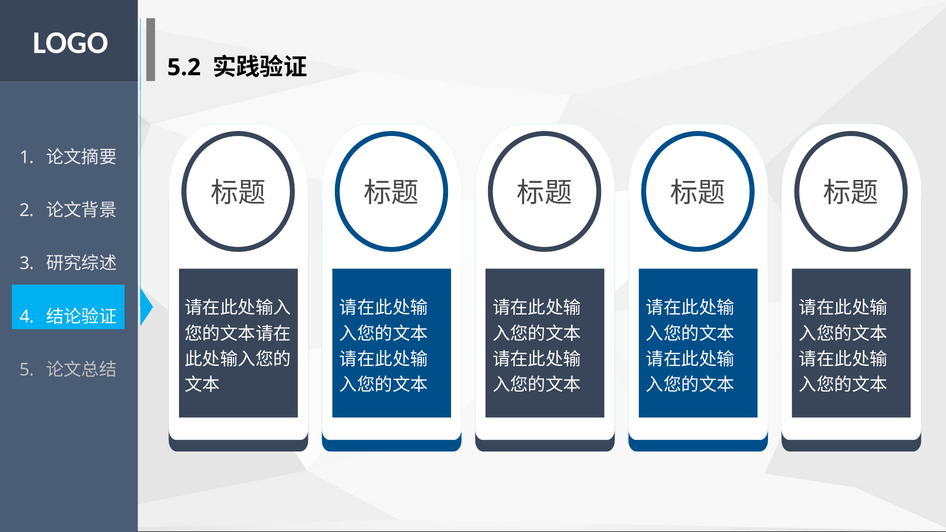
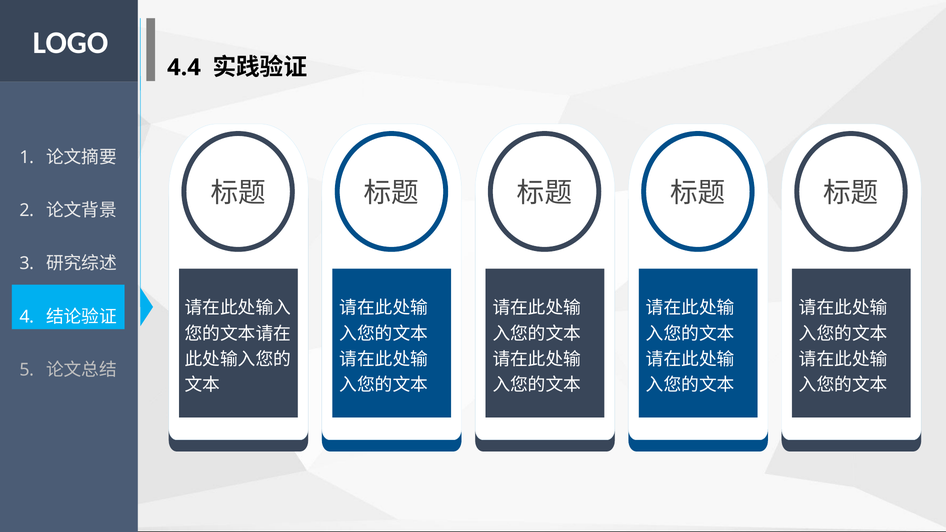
5.2: 5.2 -> 4.4
